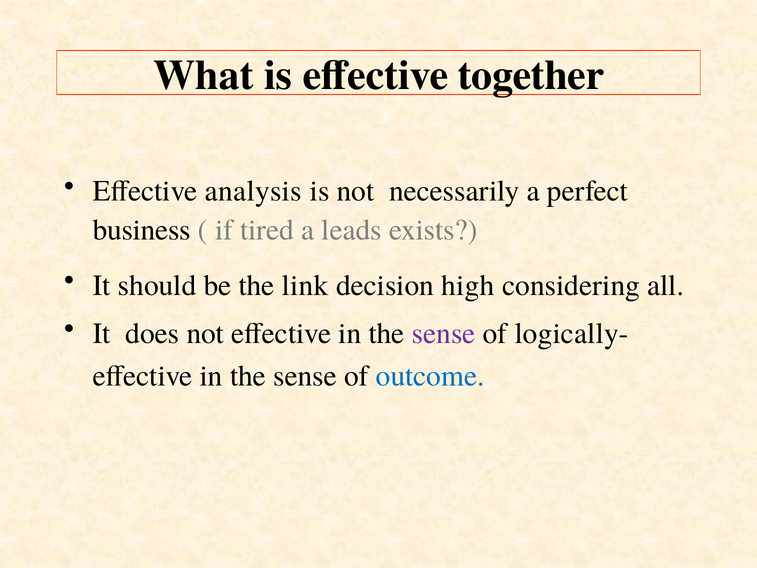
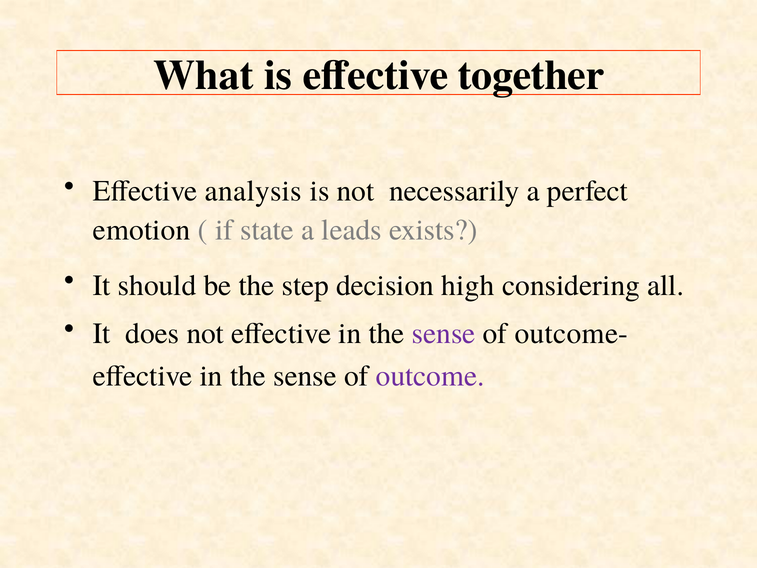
business: business -> emotion
tired: tired -> state
link: link -> step
logically-: logically- -> outcome-
outcome colour: blue -> purple
